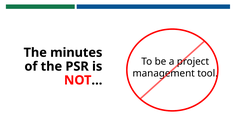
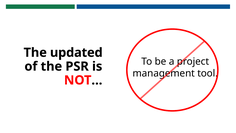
minutes: minutes -> updated
